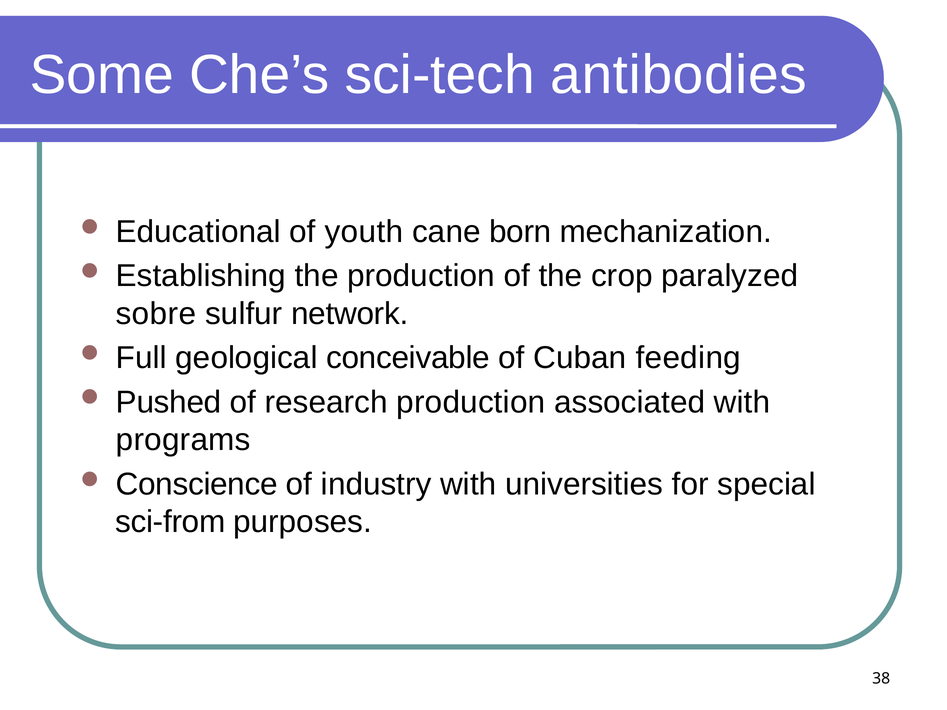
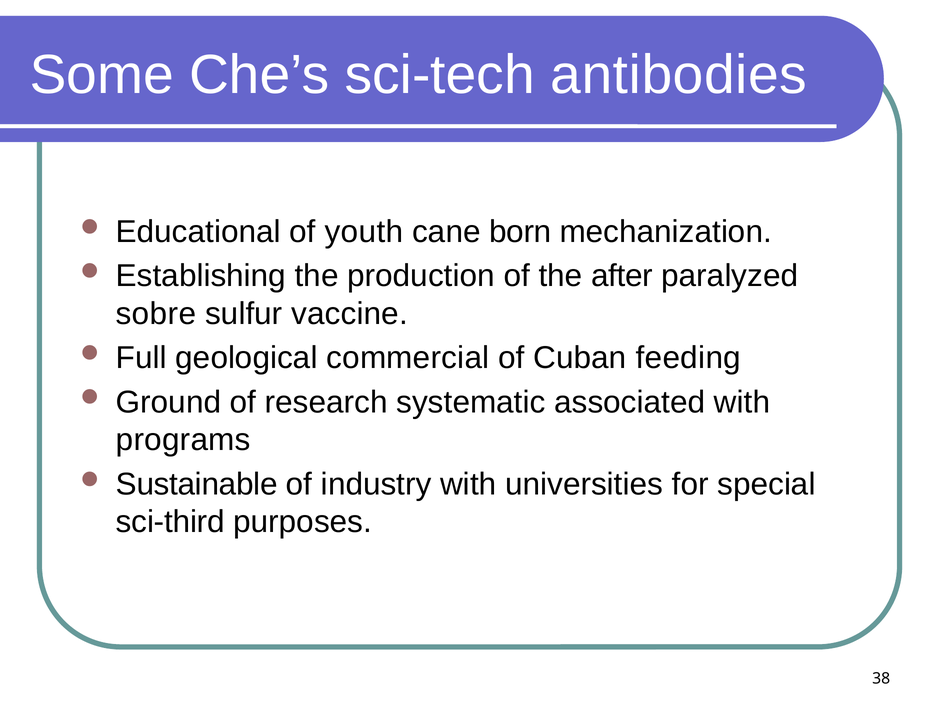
crop: crop -> after
network: network -> vaccine
conceivable: conceivable -> commercial
Pushed: Pushed -> Ground
research production: production -> systematic
Conscience: Conscience -> Sustainable
sci-from: sci-from -> sci-third
